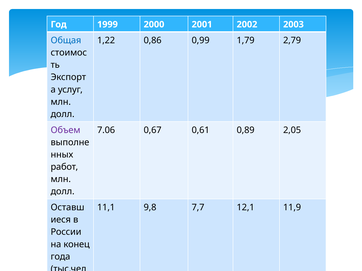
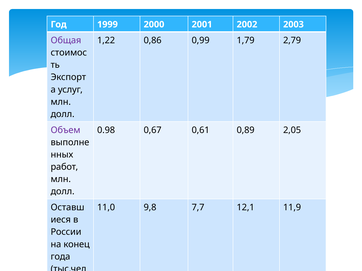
Общая colour: blue -> purple
7.06: 7.06 -> 0.98
11,1: 11,1 -> 11,0
